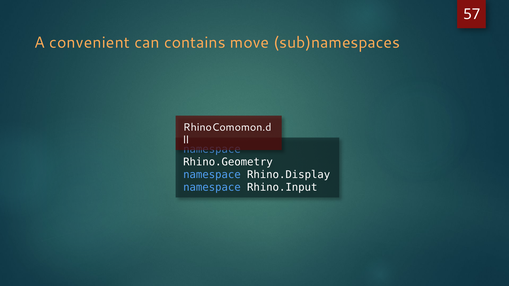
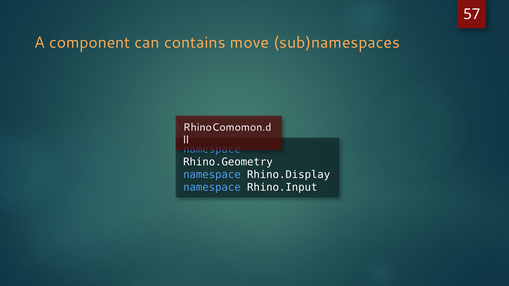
convenient: convenient -> component
